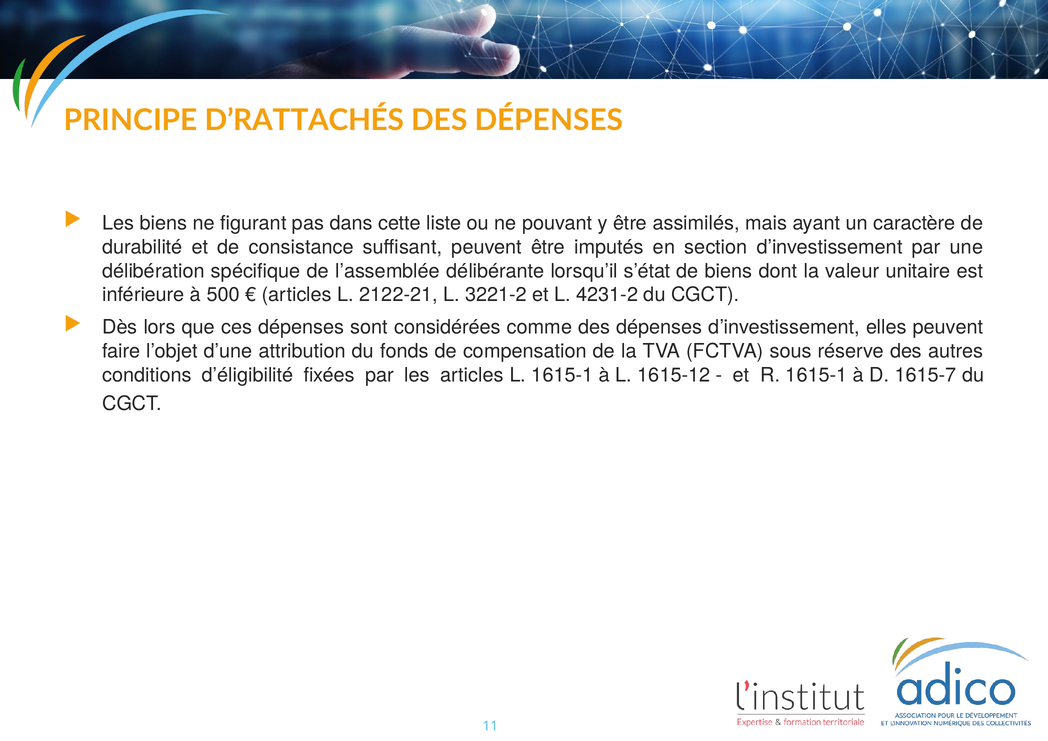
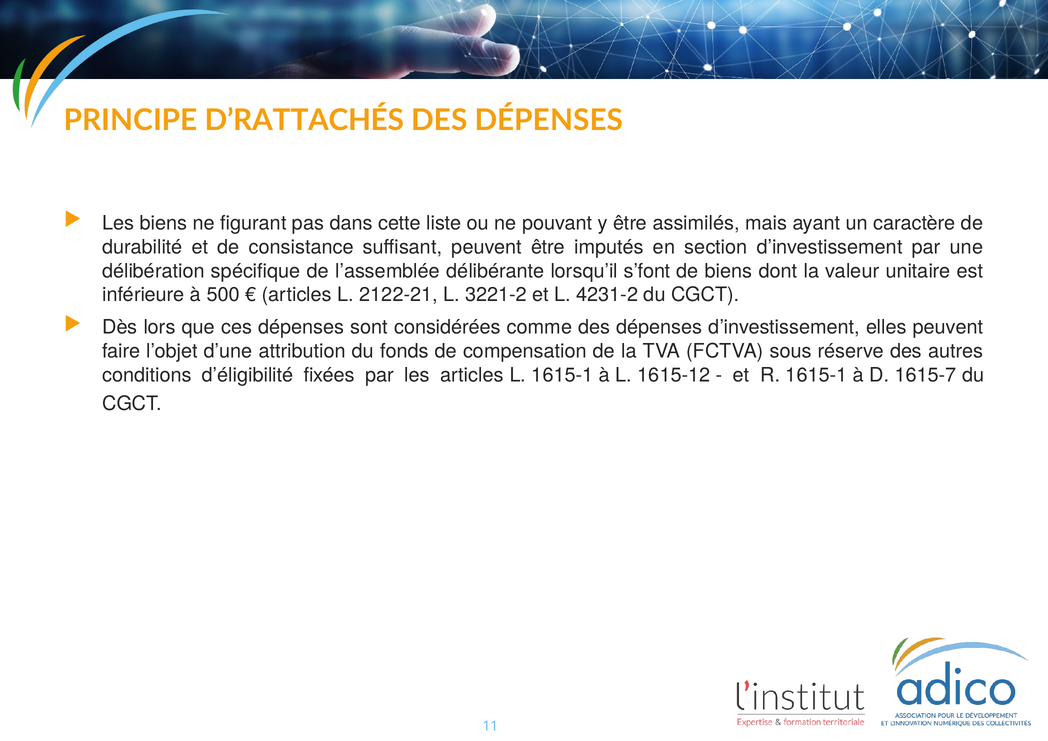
s’état: s’état -> s’font
